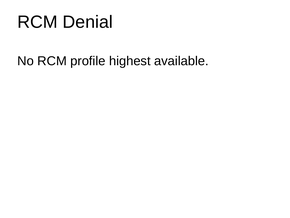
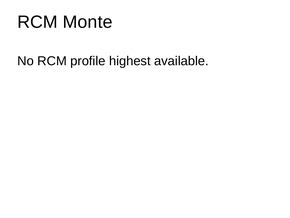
Denial: Denial -> Monte
